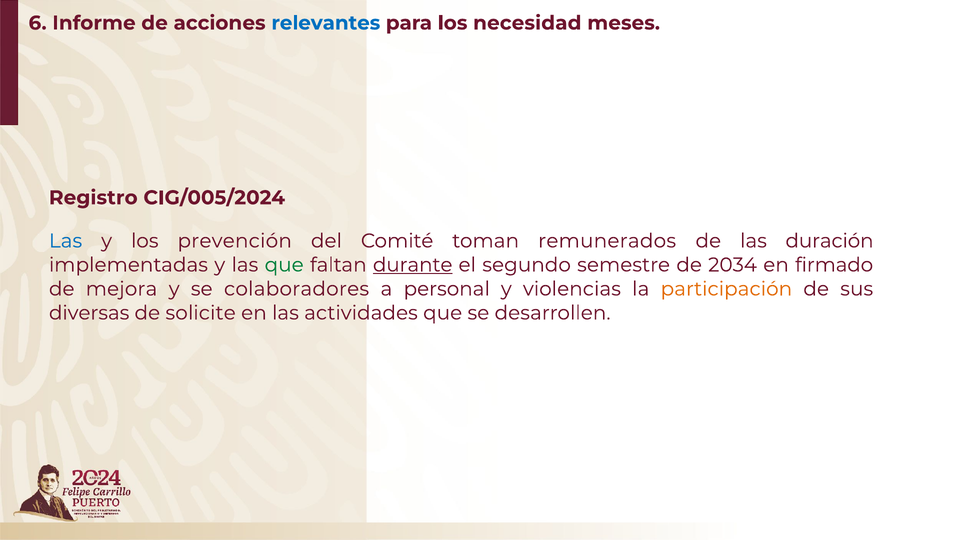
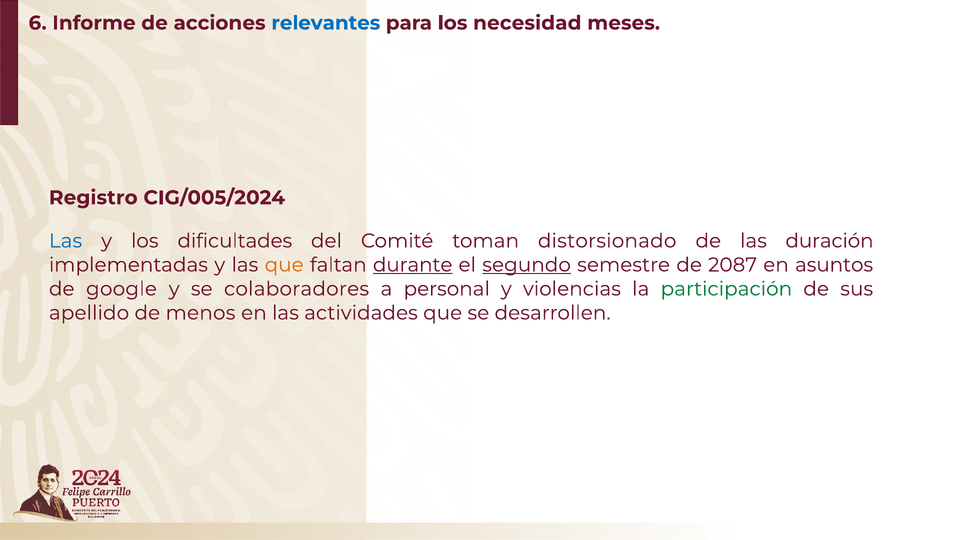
prevención: prevención -> dificultades
remunerados: remunerados -> distorsionado
que at (284, 265) colour: green -> orange
segundo underline: none -> present
2034: 2034 -> 2087
firmado: firmado -> asuntos
mejora: mejora -> google
participación colour: orange -> green
diversas: diversas -> apellido
solicite: solicite -> menos
